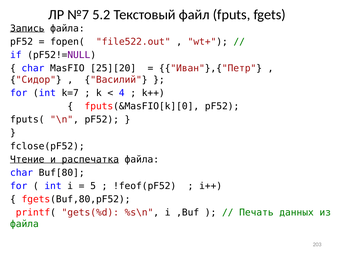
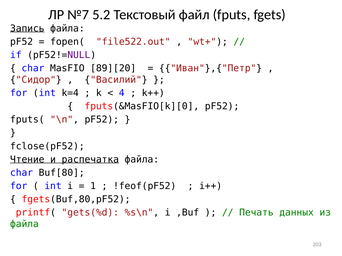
25][20: 25][20 -> 89][20
k=7: k=7 -> k=4
5: 5 -> 1
